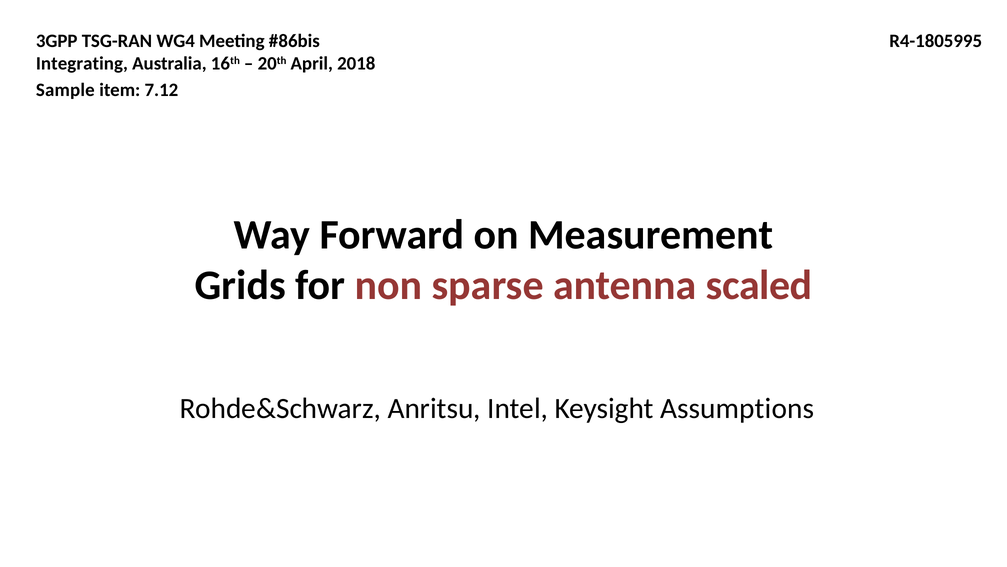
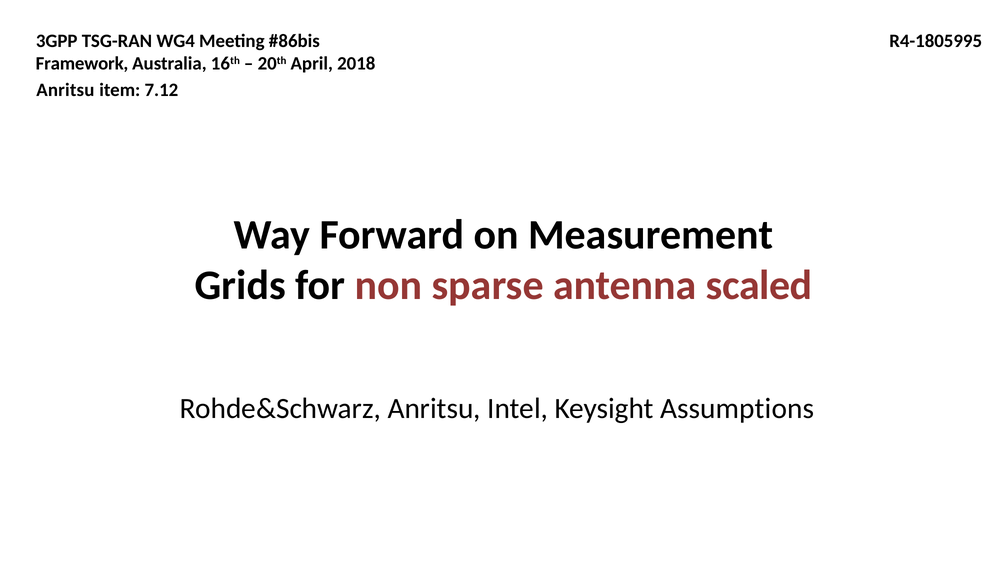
Integrating: Integrating -> Framework
Sample at (65, 90): Sample -> Anritsu
